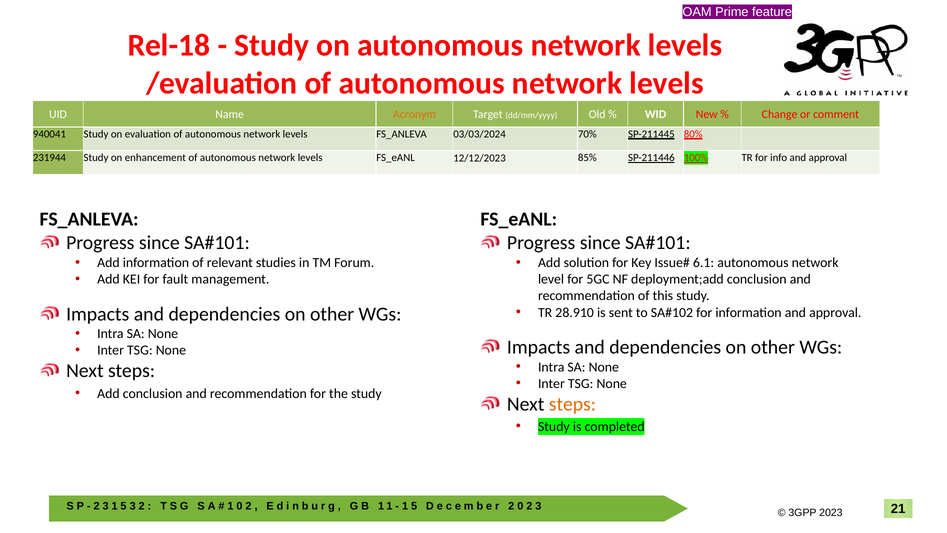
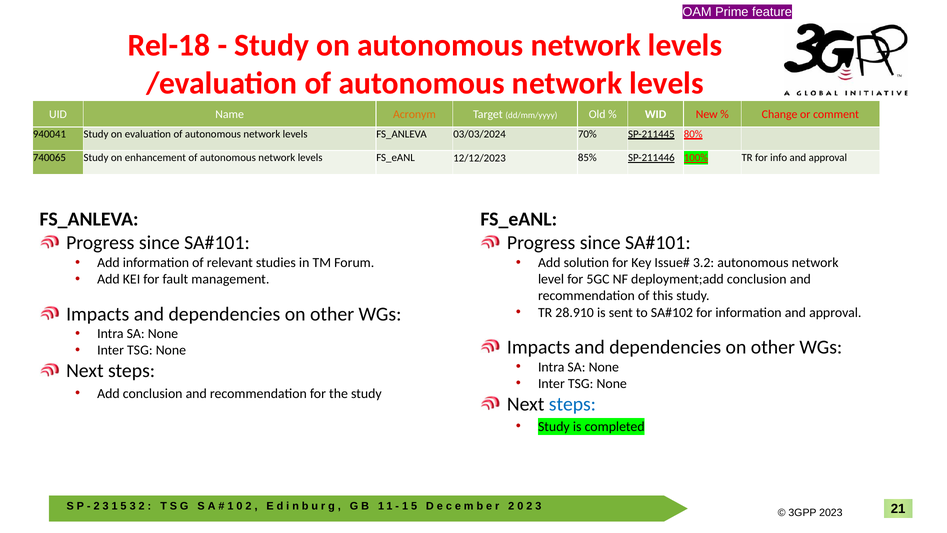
231944: 231944 -> 740065
6.1: 6.1 -> 3.2
steps at (572, 404) colour: orange -> blue
